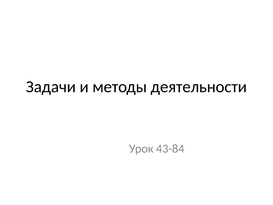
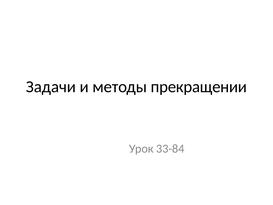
деятельности: деятельности -> прекращении
43-84: 43-84 -> 33-84
